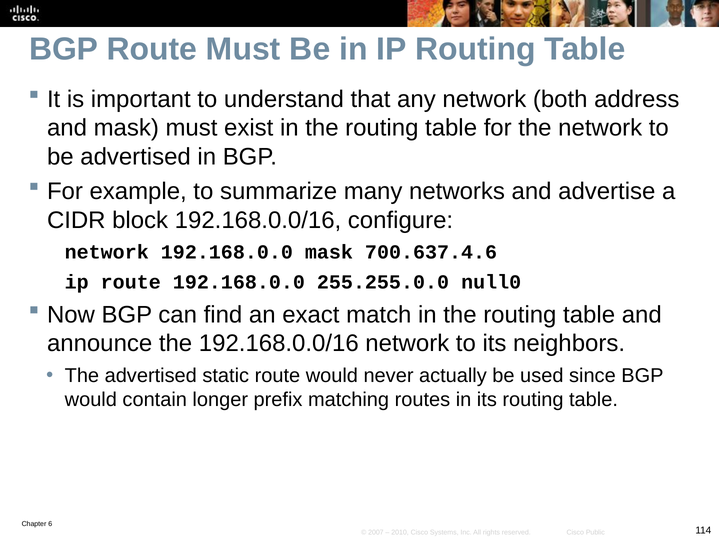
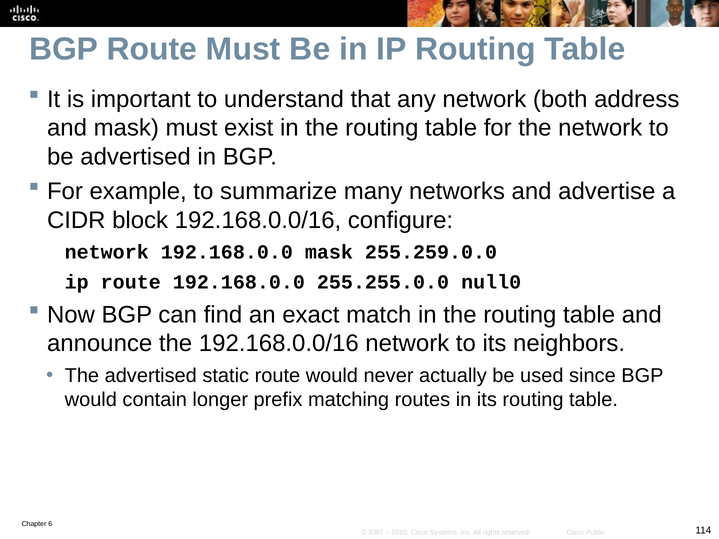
700.637.4.6: 700.637.4.6 -> 255.259.0.0
